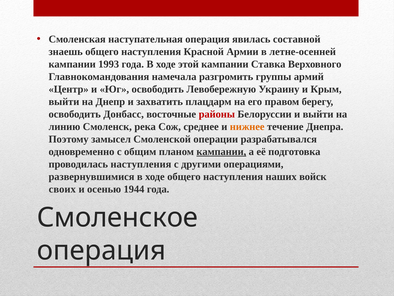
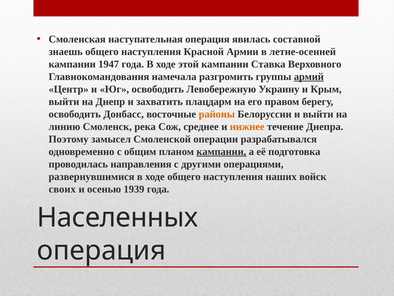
1993: 1993 -> 1947
армий underline: none -> present
районы colour: red -> orange
проводилась наступления: наступления -> направления
1944: 1944 -> 1939
Смоленское: Смоленское -> Населенных
